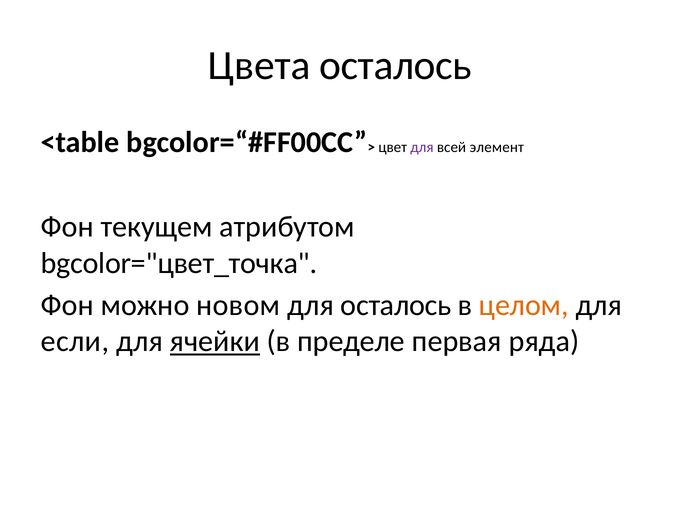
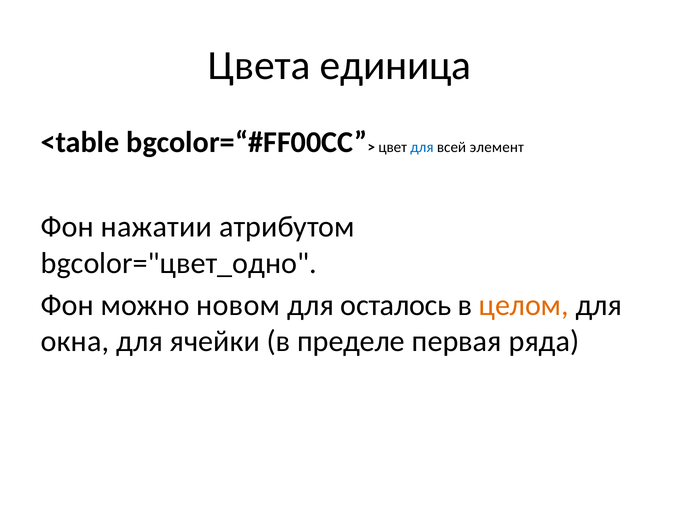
Цвета осталось: осталось -> единица
для at (422, 147) colour: purple -> blue
текущем: текущем -> нажатии
bgcolor="цвет_точка: bgcolor="цвет_точка -> bgcolor="цвет_одно
если: если -> окна
ячейки underline: present -> none
